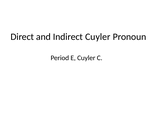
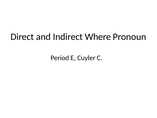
Indirect Cuyler: Cuyler -> Where
